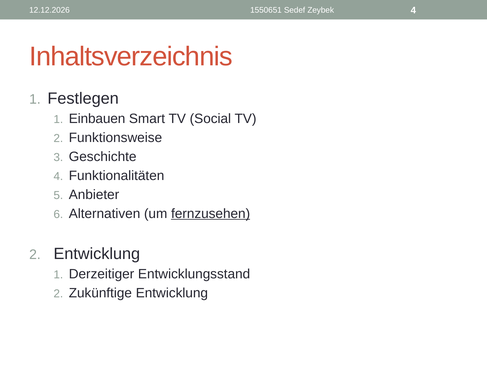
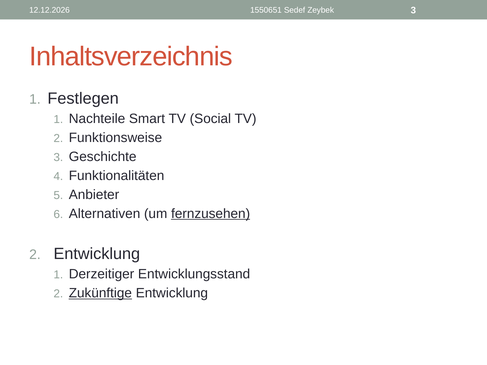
Zeybek 4: 4 -> 3
Einbauen: Einbauen -> Nachteile
Zukünftige underline: none -> present
